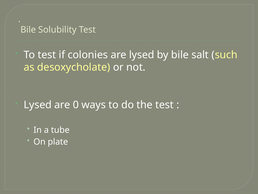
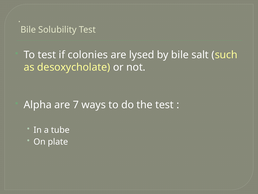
Lysed at (38, 105): Lysed -> Alpha
0: 0 -> 7
